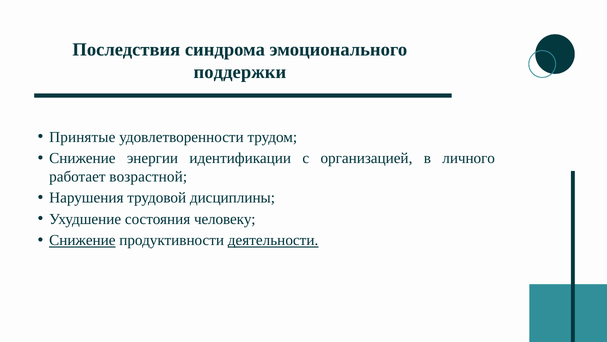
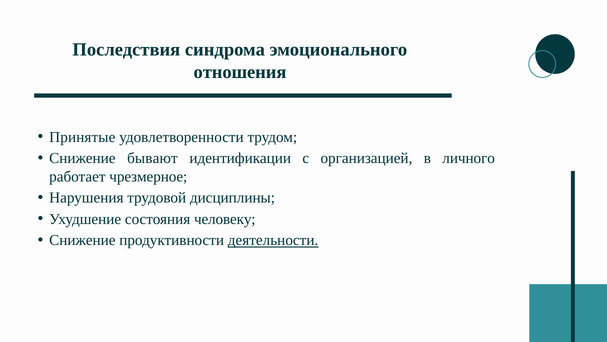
поддержки: поддержки -> отношения
энергии: энергии -> бывают
возрастной: возрастной -> чрезмерное
Снижение at (82, 240) underline: present -> none
